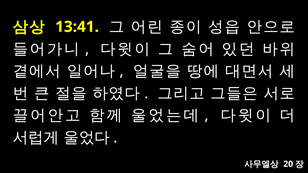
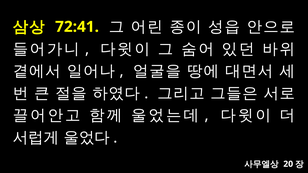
13:41: 13:41 -> 72:41
